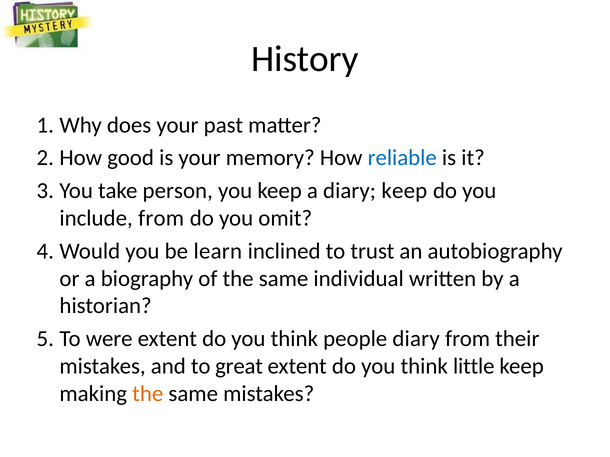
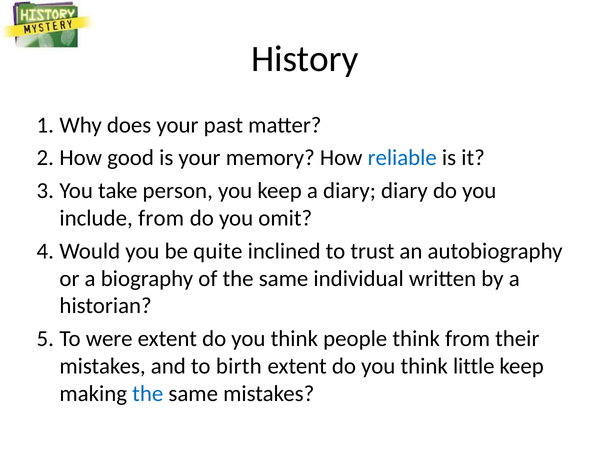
diary keep: keep -> diary
learn: learn -> quite
people diary: diary -> think
great: great -> birth
the at (148, 394) colour: orange -> blue
